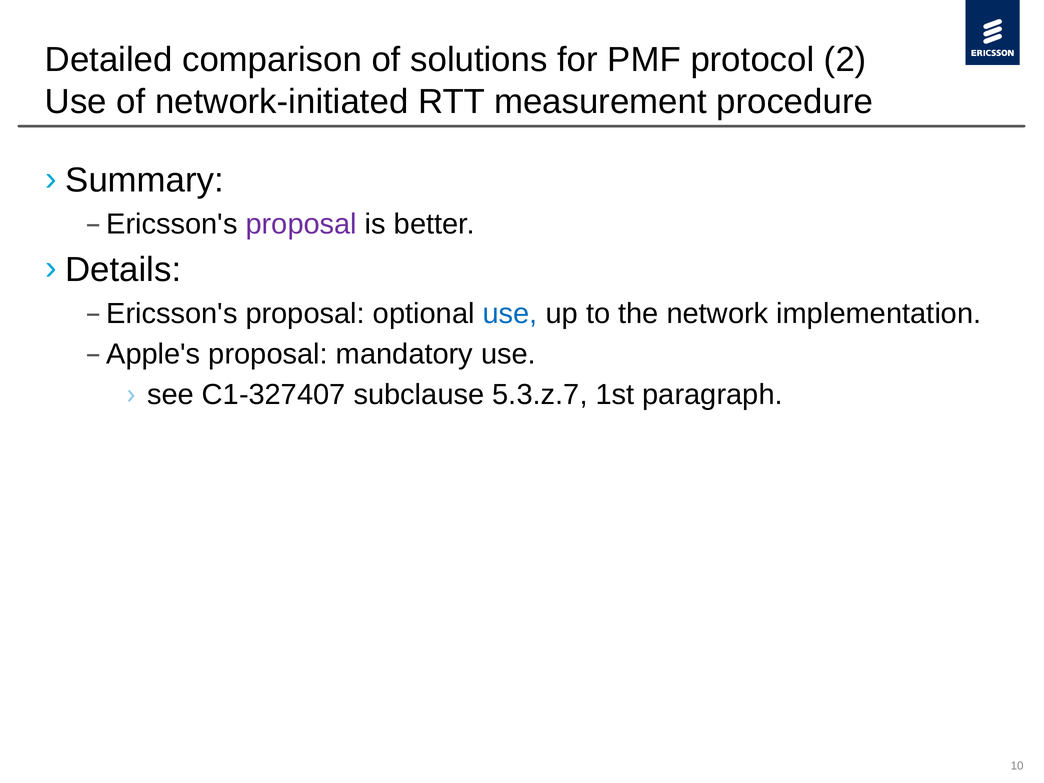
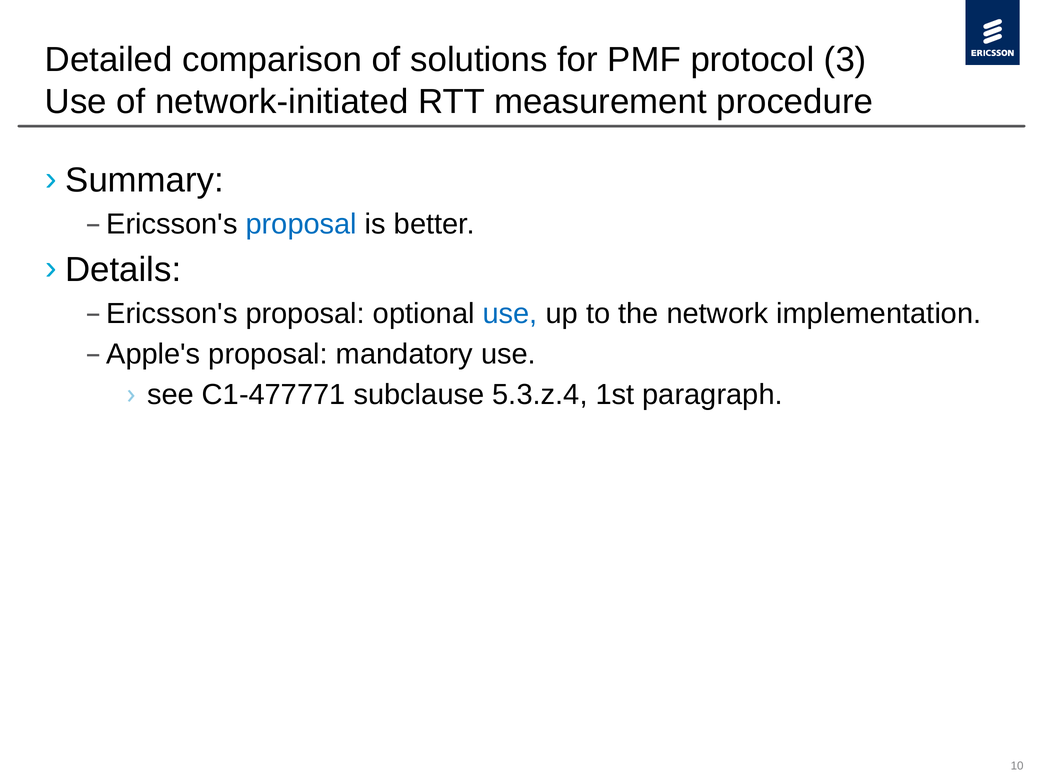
2: 2 -> 3
proposal at (301, 224) colour: purple -> blue
C1-327407: C1-327407 -> C1-477771
5.3.z.7: 5.3.z.7 -> 5.3.z.4
